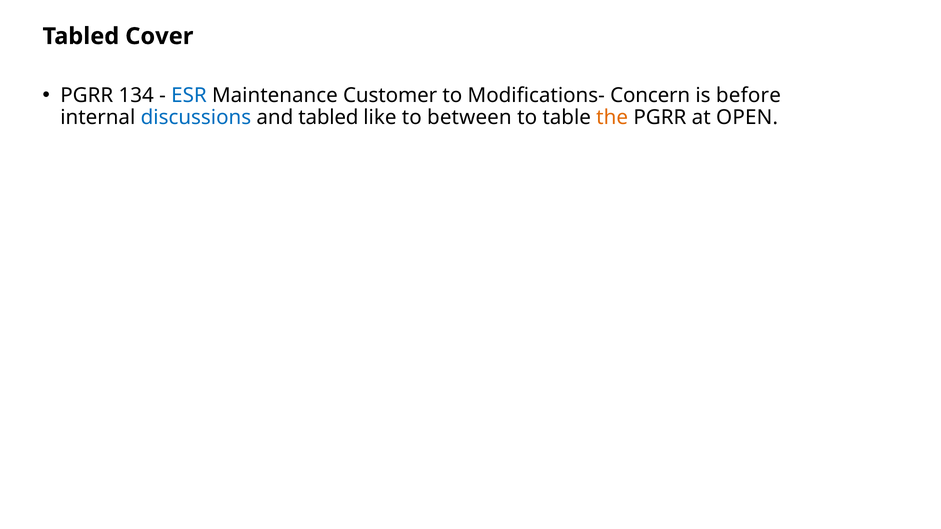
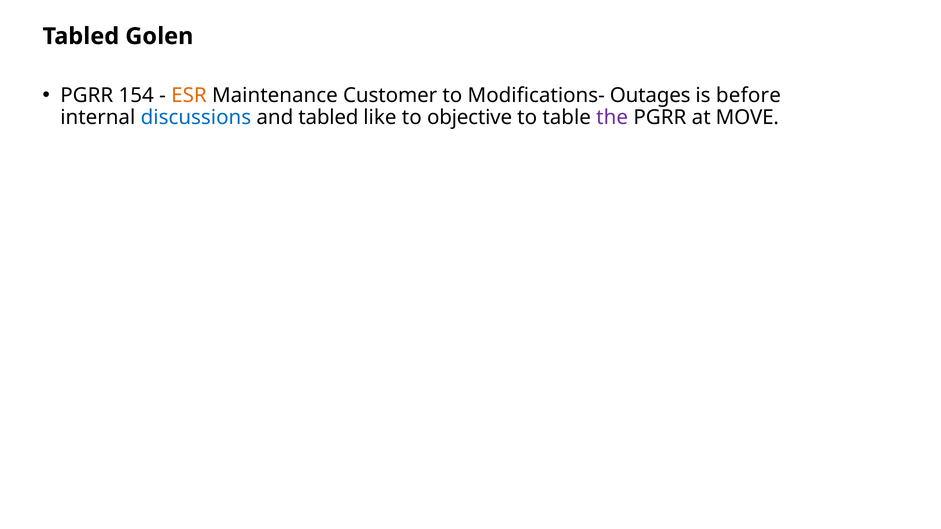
Cover: Cover -> Golen
134: 134 -> 154
ESR colour: blue -> orange
Concern: Concern -> Outages
between: between -> objective
the colour: orange -> purple
OPEN: OPEN -> MOVE
